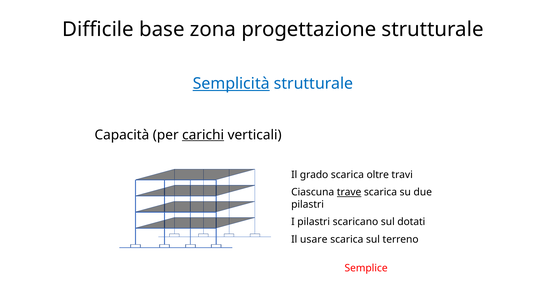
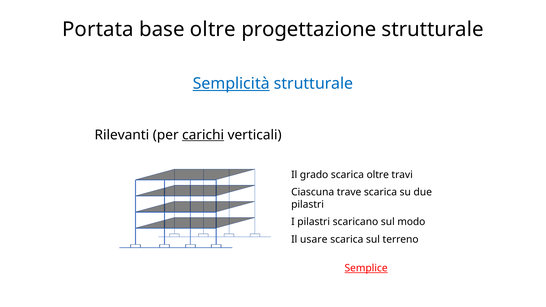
Difficile: Difficile -> Portata
base zona: zona -> oltre
Capacità: Capacità -> Rilevanti
trave underline: present -> none
dotati: dotati -> modo
Semplice underline: none -> present
